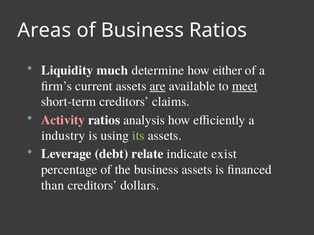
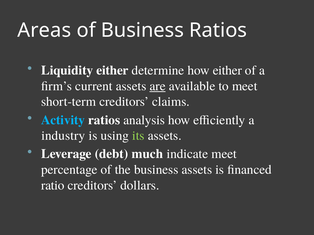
Liquidity much: much -> either
meet at (245, 86) underline: present -> none
Activity colour: pink -> light blue
relate: relate -> much
indicate exist: exist -> meet
than: than -> ratio
